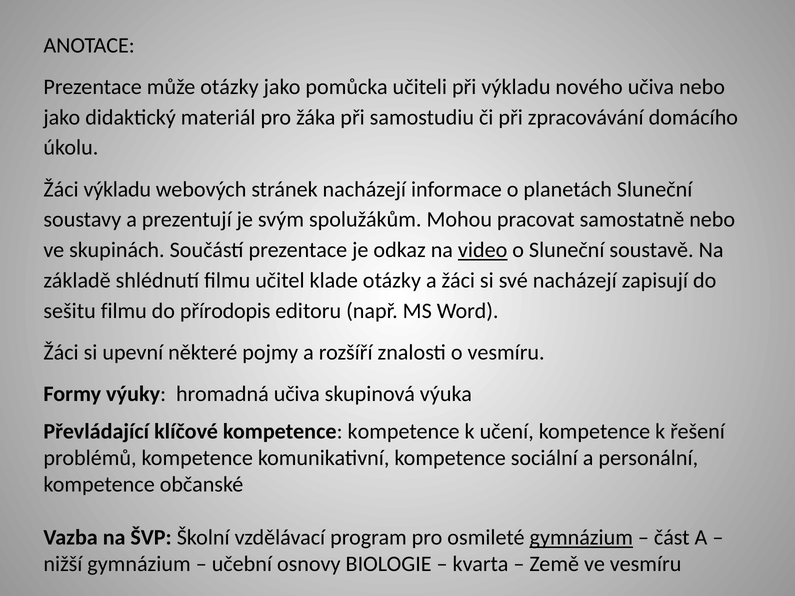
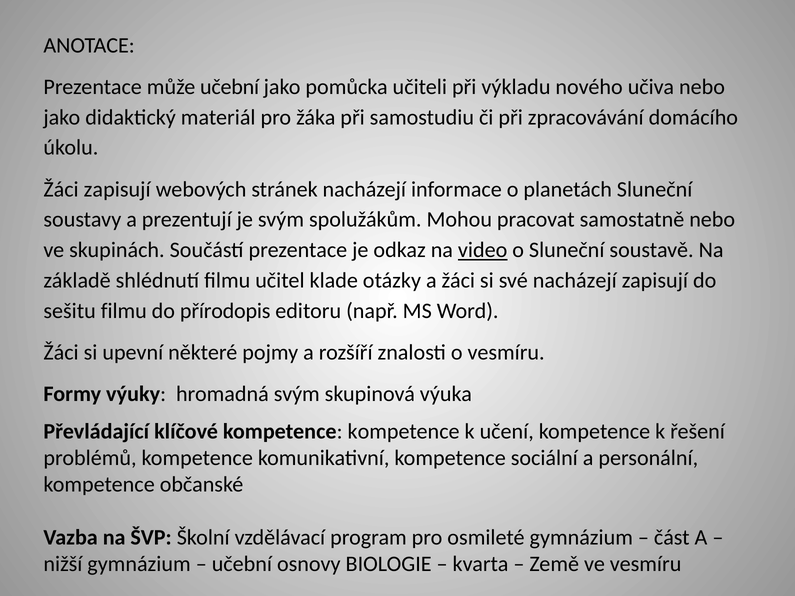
může otázky: otázky -> učební
Žáci výkladu: výkladu -> zapisují
hromadná učiva: učiva -> svým
gymnázium at (581, 538) underline: present -> none
